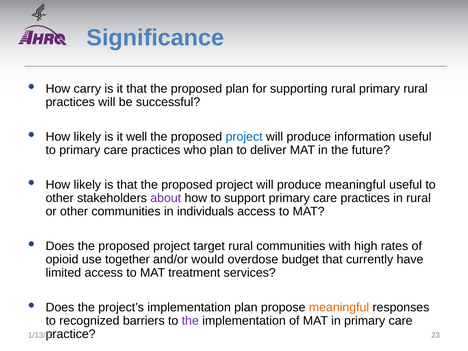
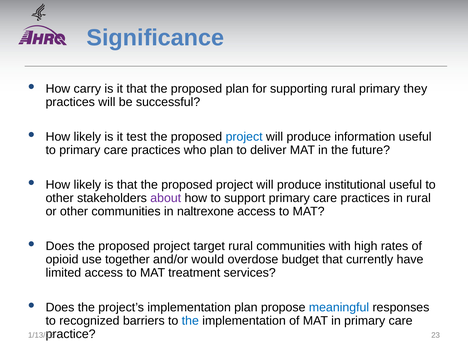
primary rural: rural -> they
well: well -> test
produce meaningful: meaningful -> institutional
individuals: individuals -> naltrexone
meaningful at (339, 307) colour: orange -> blue
the at (190, 321) colour: purple -> blue
